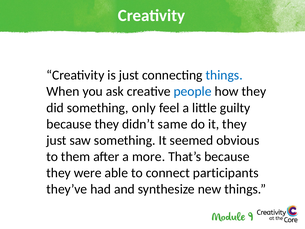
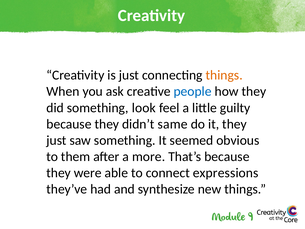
things at (224, 75) colour: blue -> orange
only: only -> look
participants: participants -> expressions
